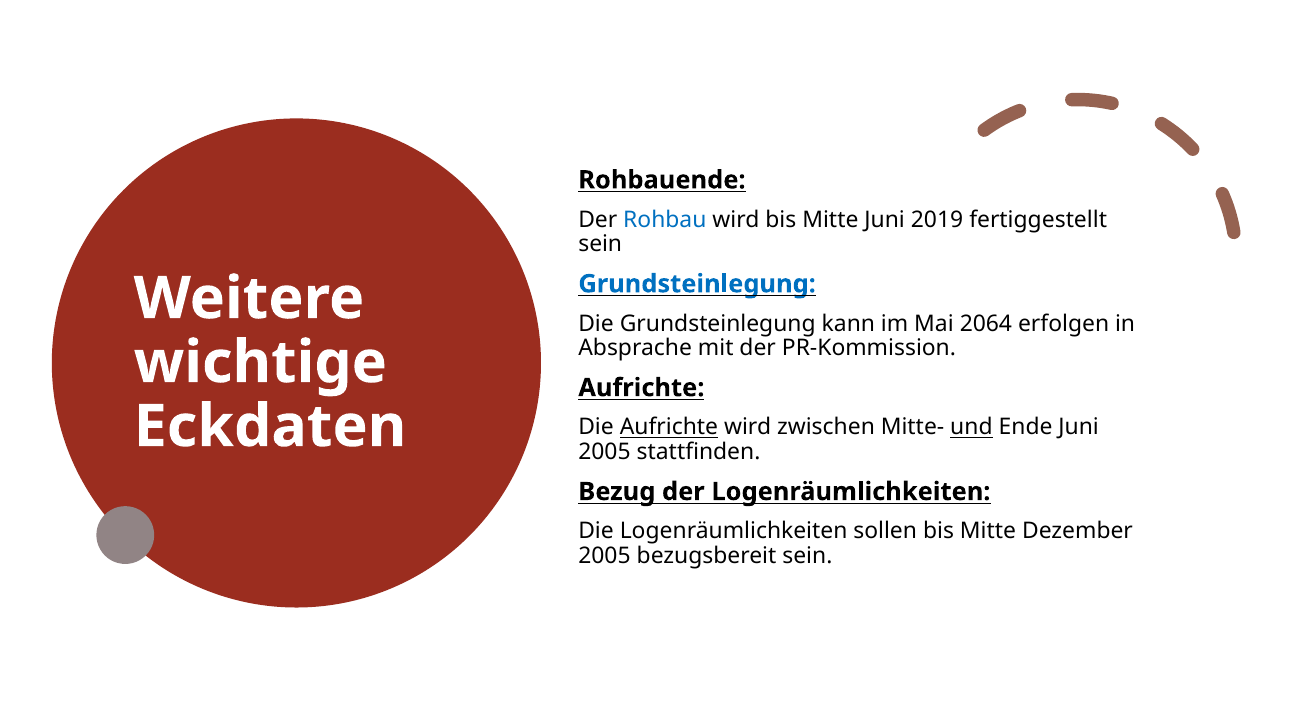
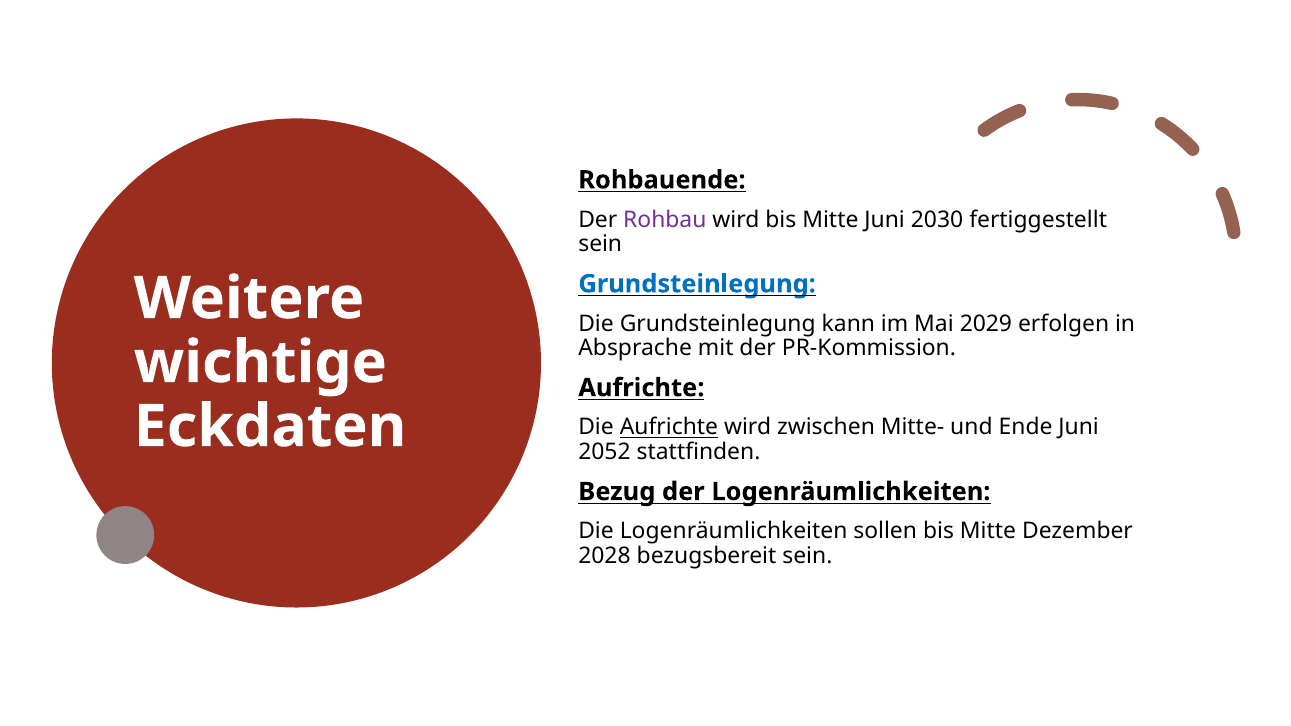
Rohbau colour: blue -> purple
2019: 2019 -> 2030
2064: 2064 -> 2029
und underline: present -> none
2005 at (604, 452): 2005 -> 2052
2005 at (604, 556): 2005 -> 2028
